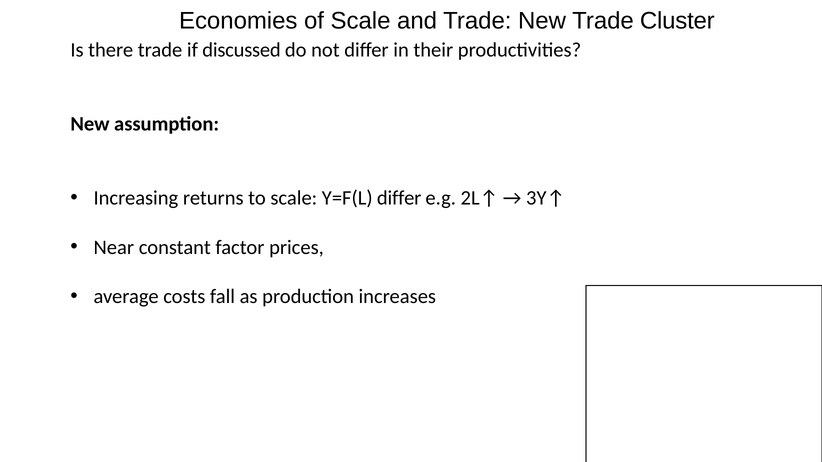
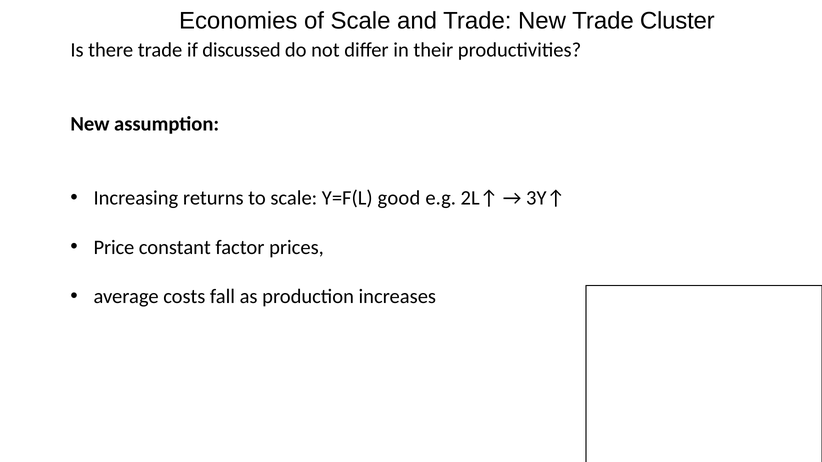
Y=F(L differ: differ -> good
Near: Near -> Price
